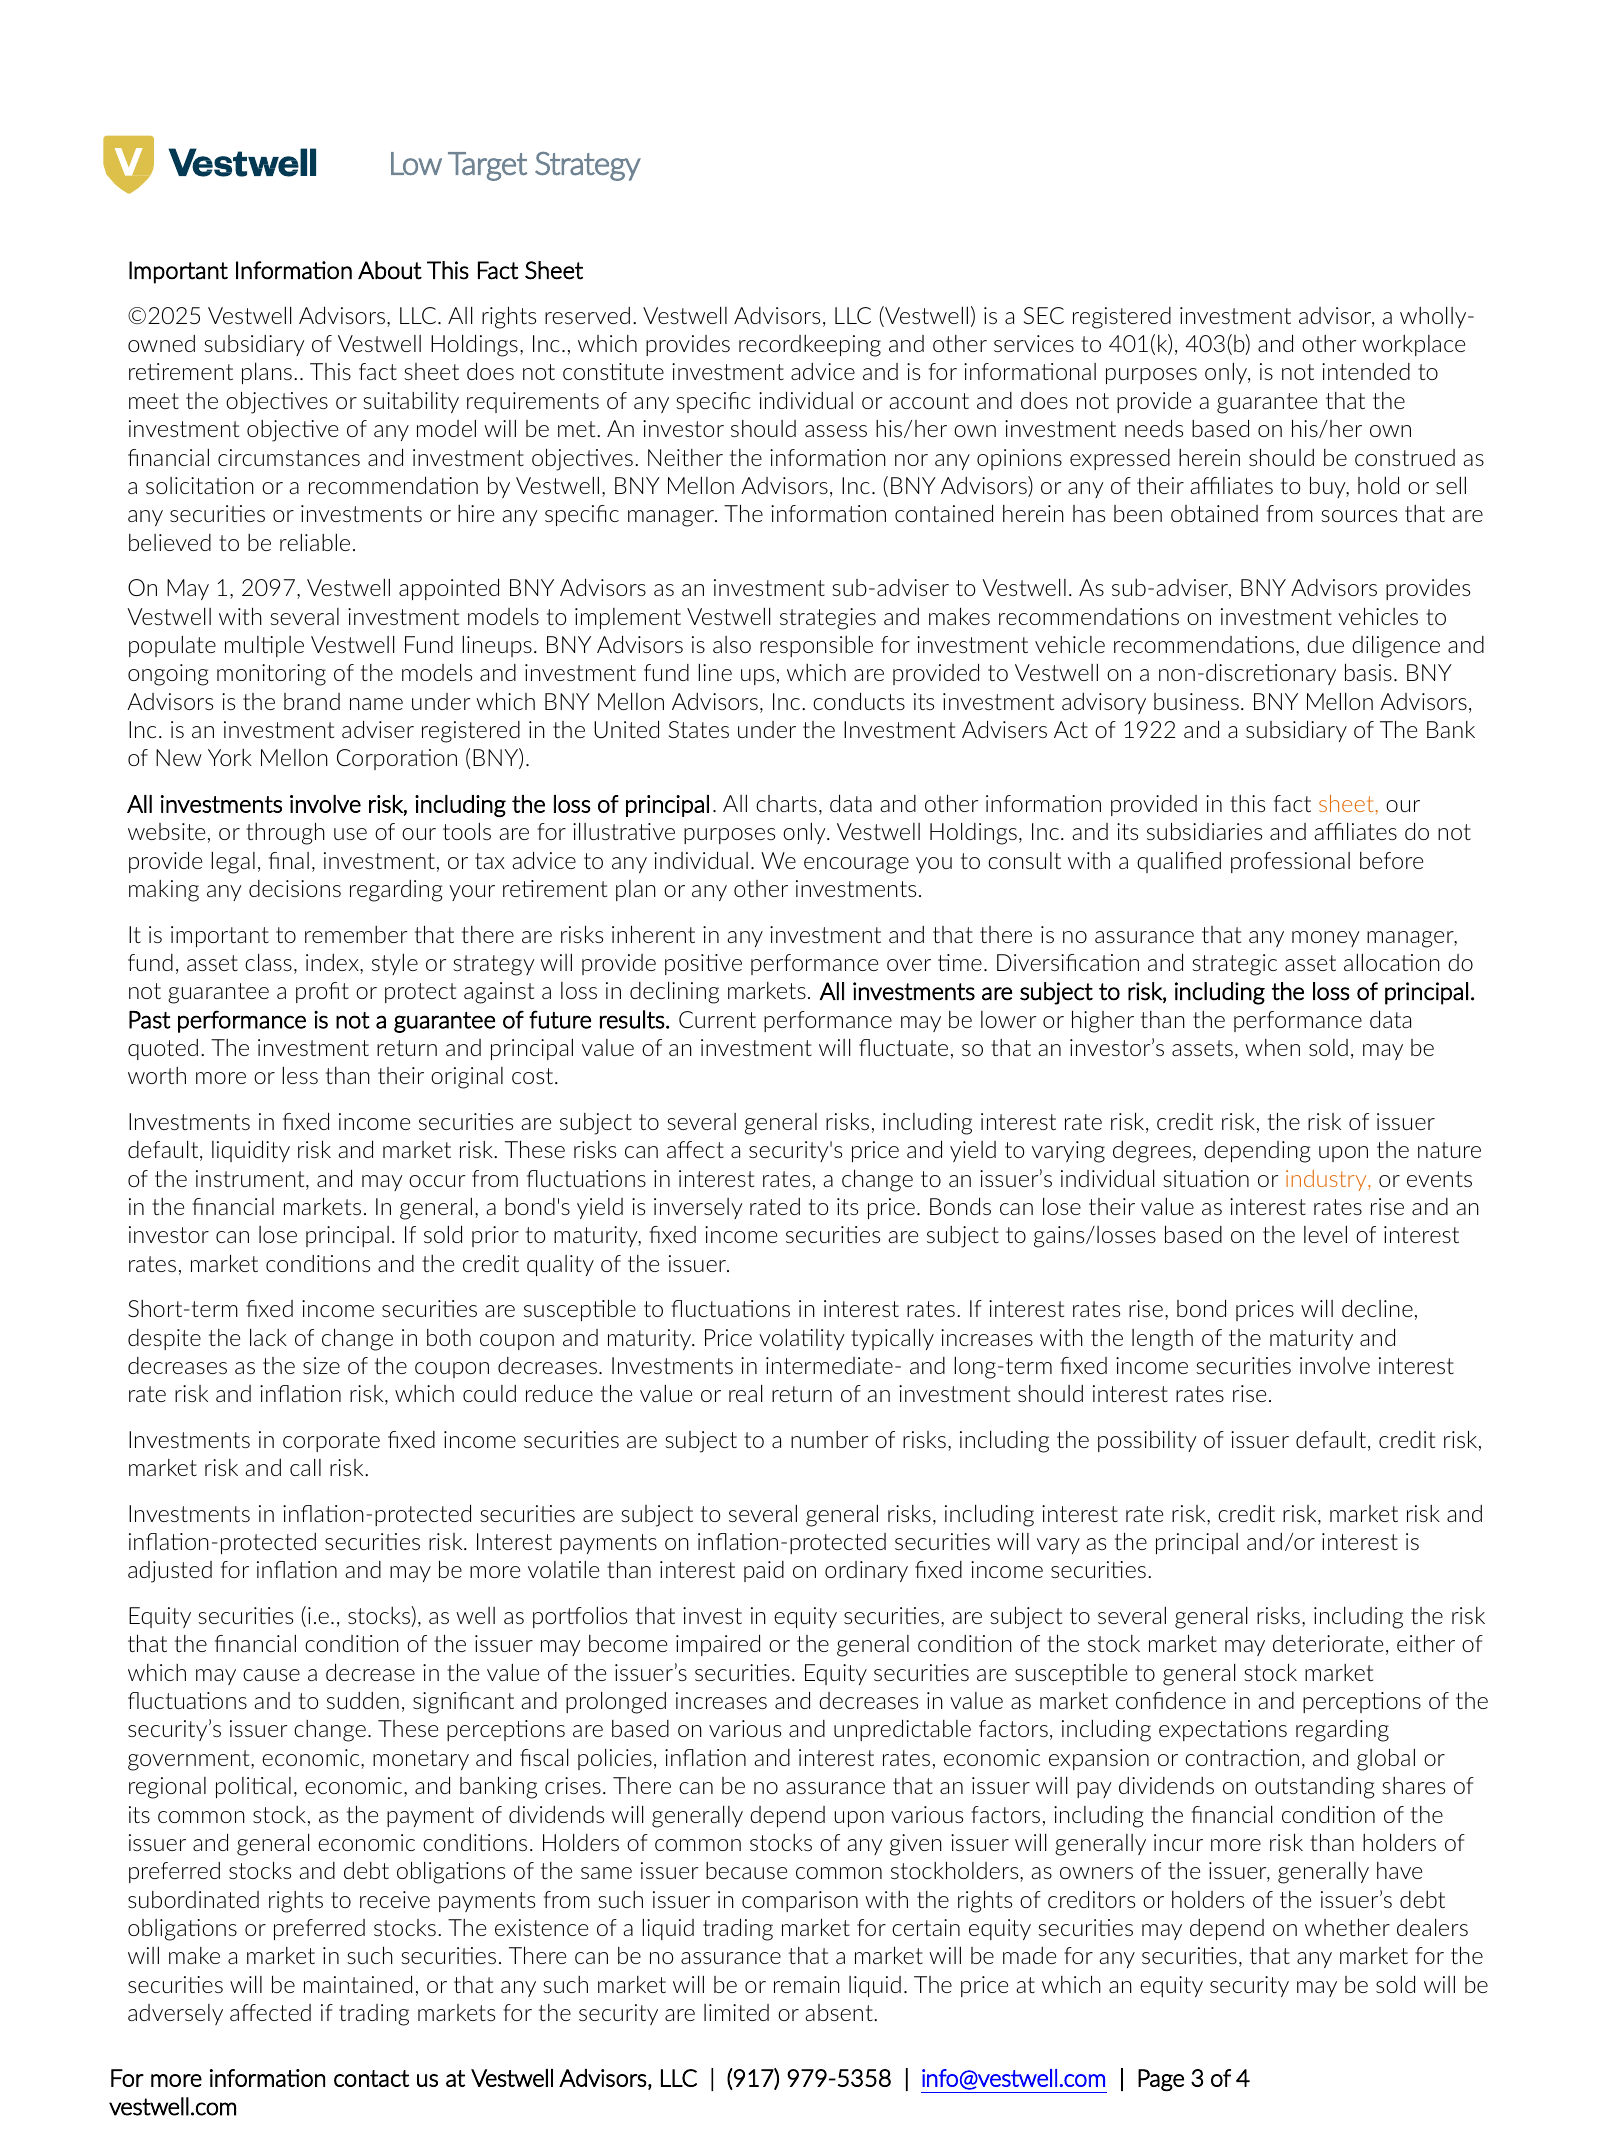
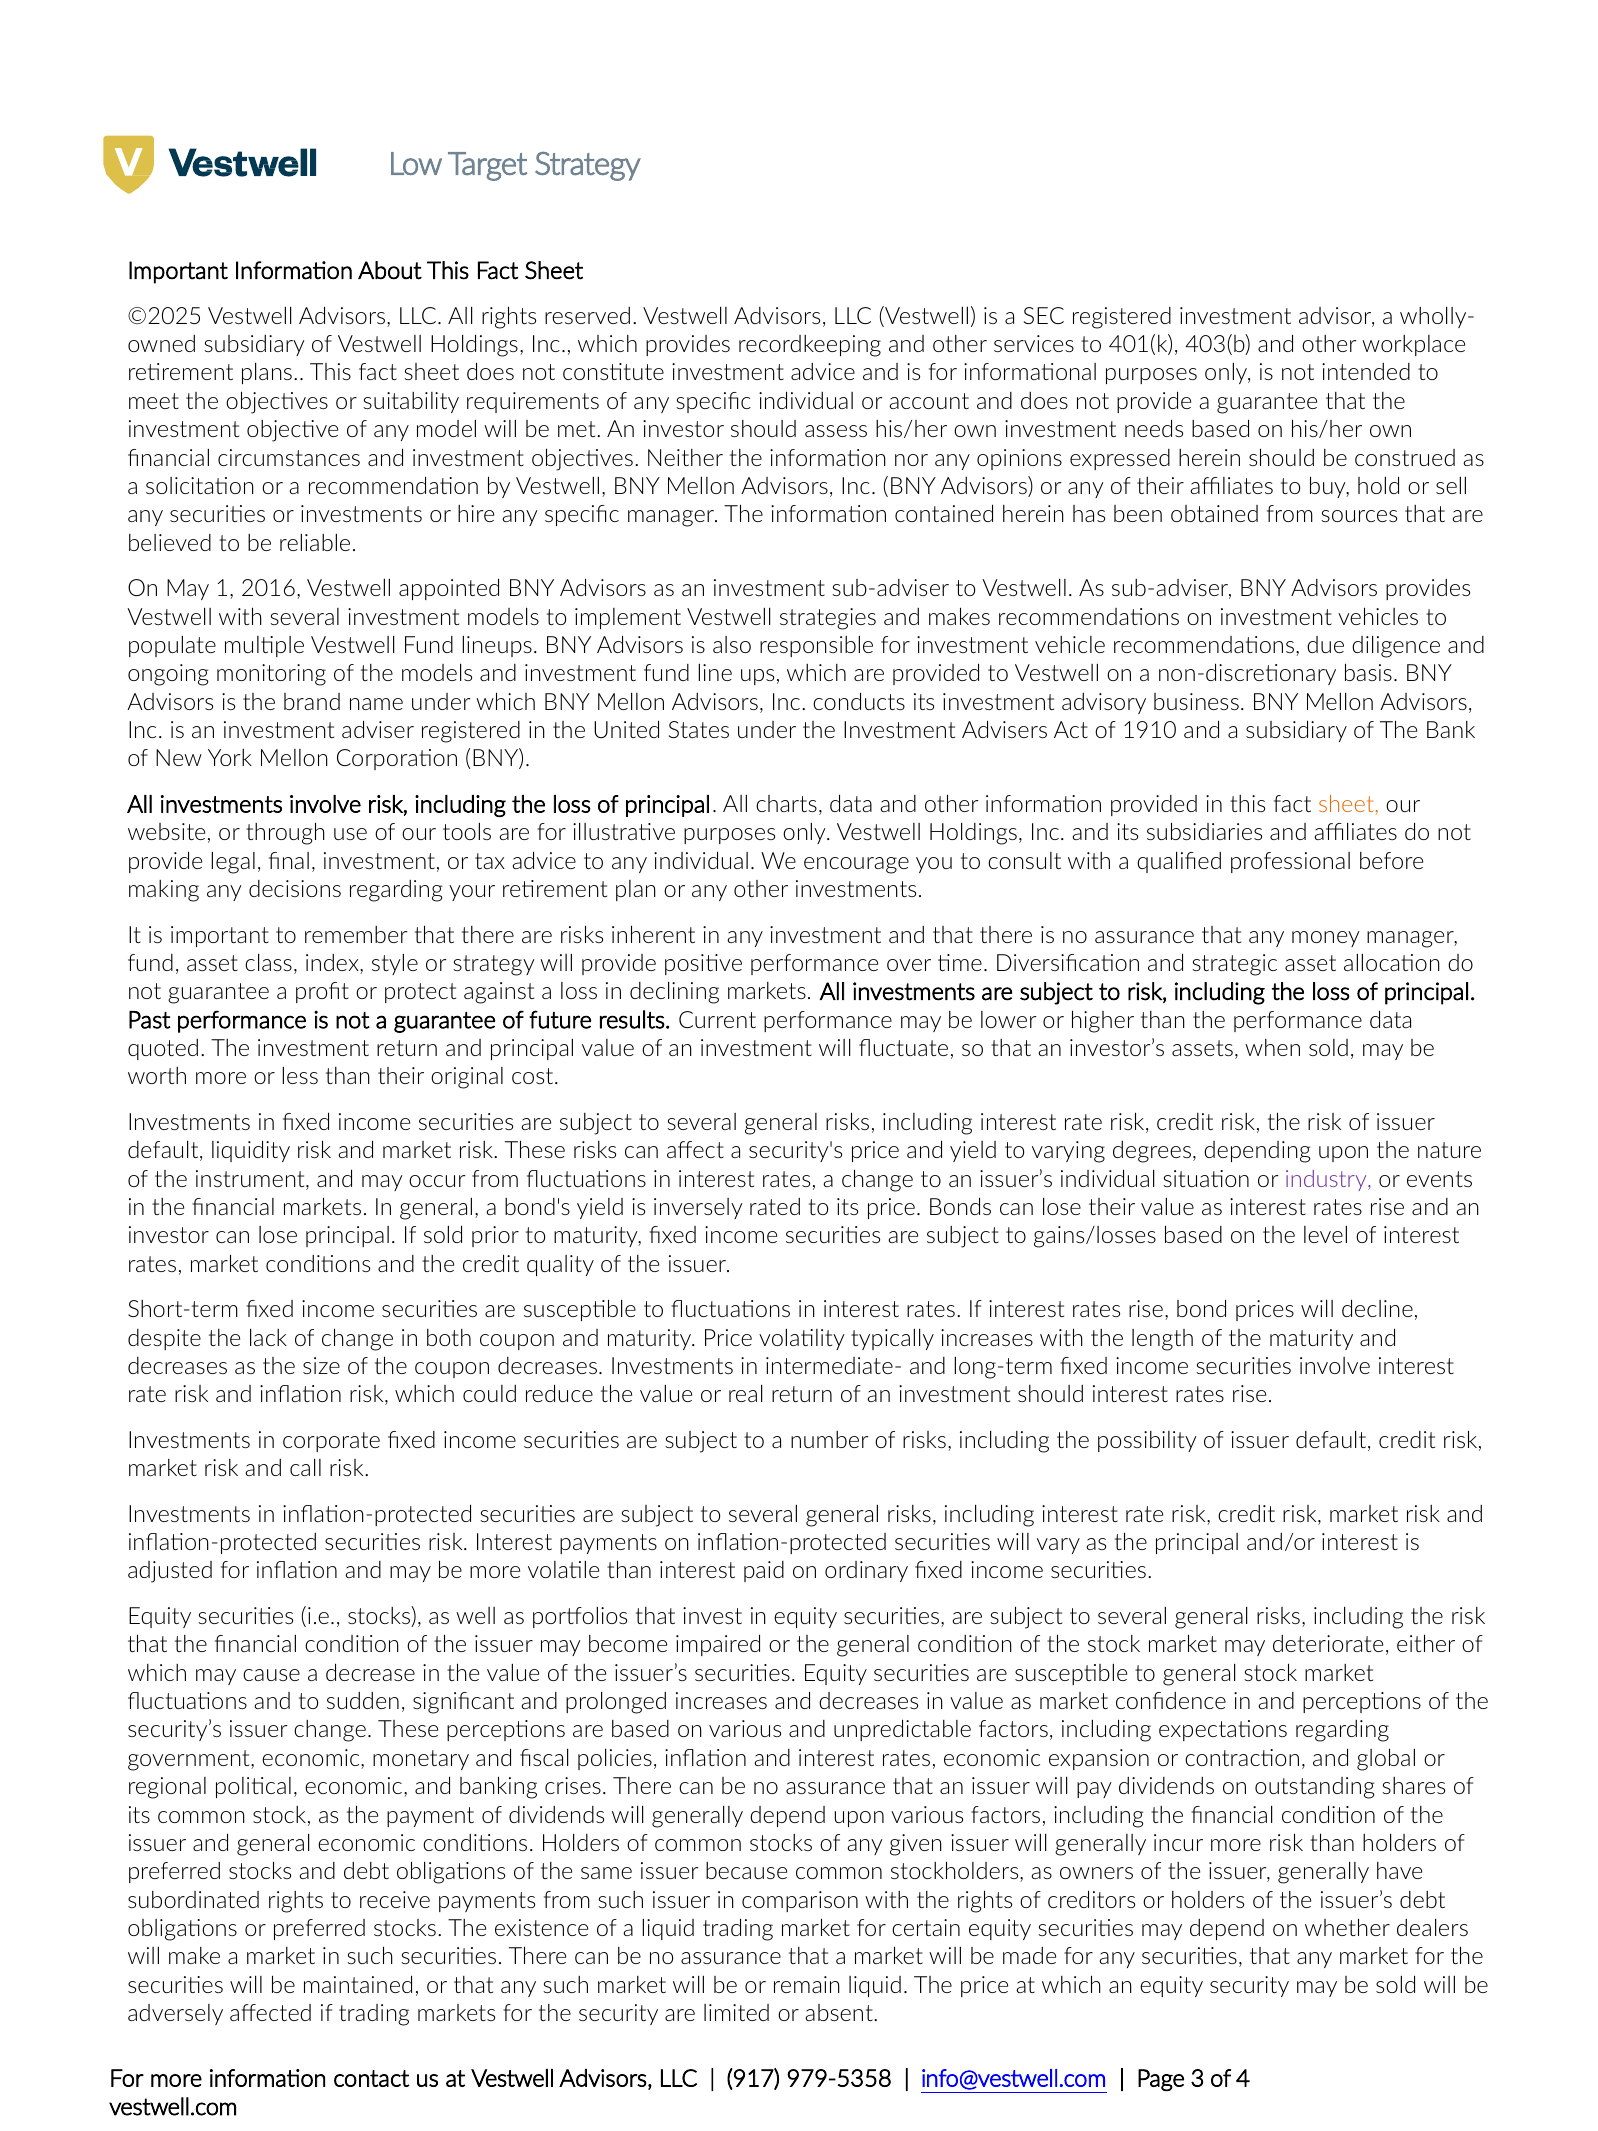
2097: 2097 -> 2016
1922: 1922 -> 1910
industry colour: orange -> purple
